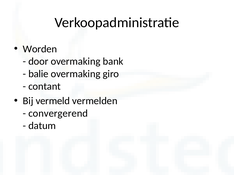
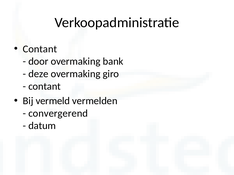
Worden at (40, 49): Worden -> Contant
balie: balie -> deze
